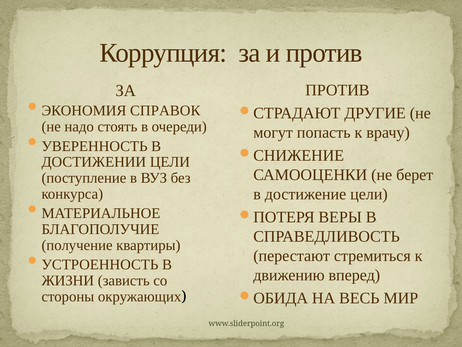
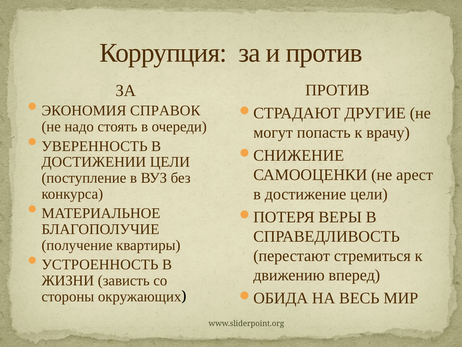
берет: берет -> арест
